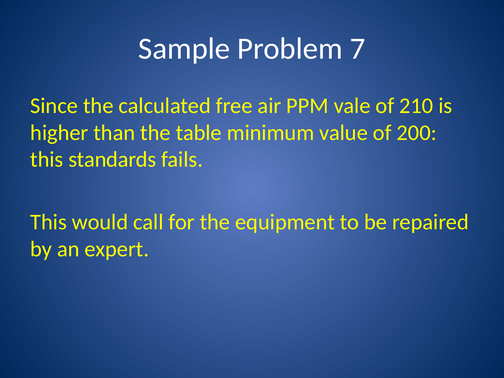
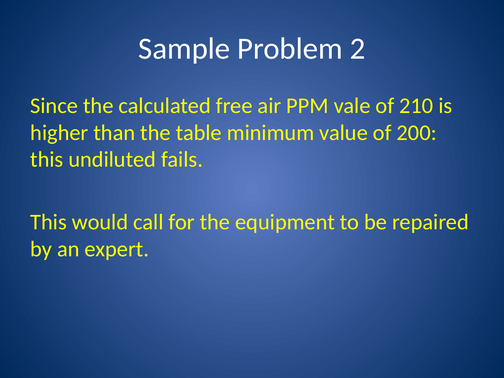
7: 7 -> 2
standards: standards -> undiluted
